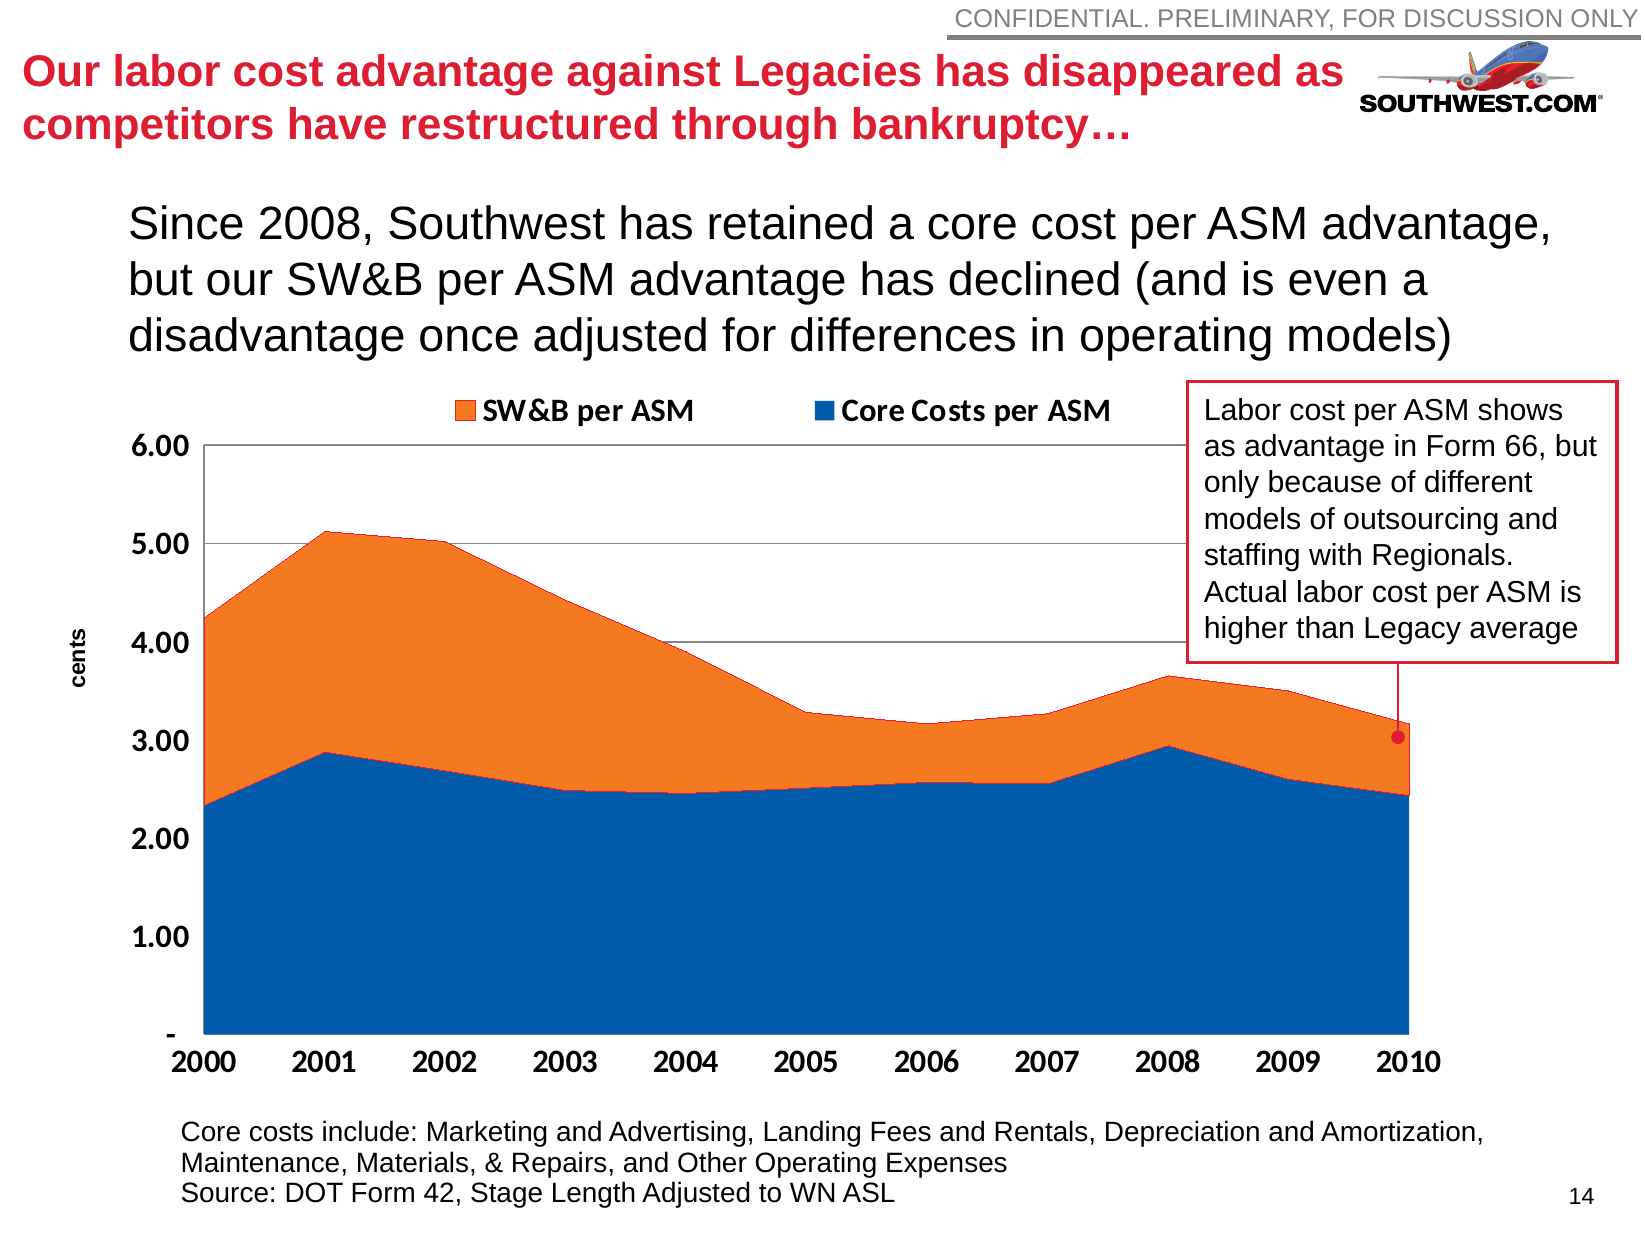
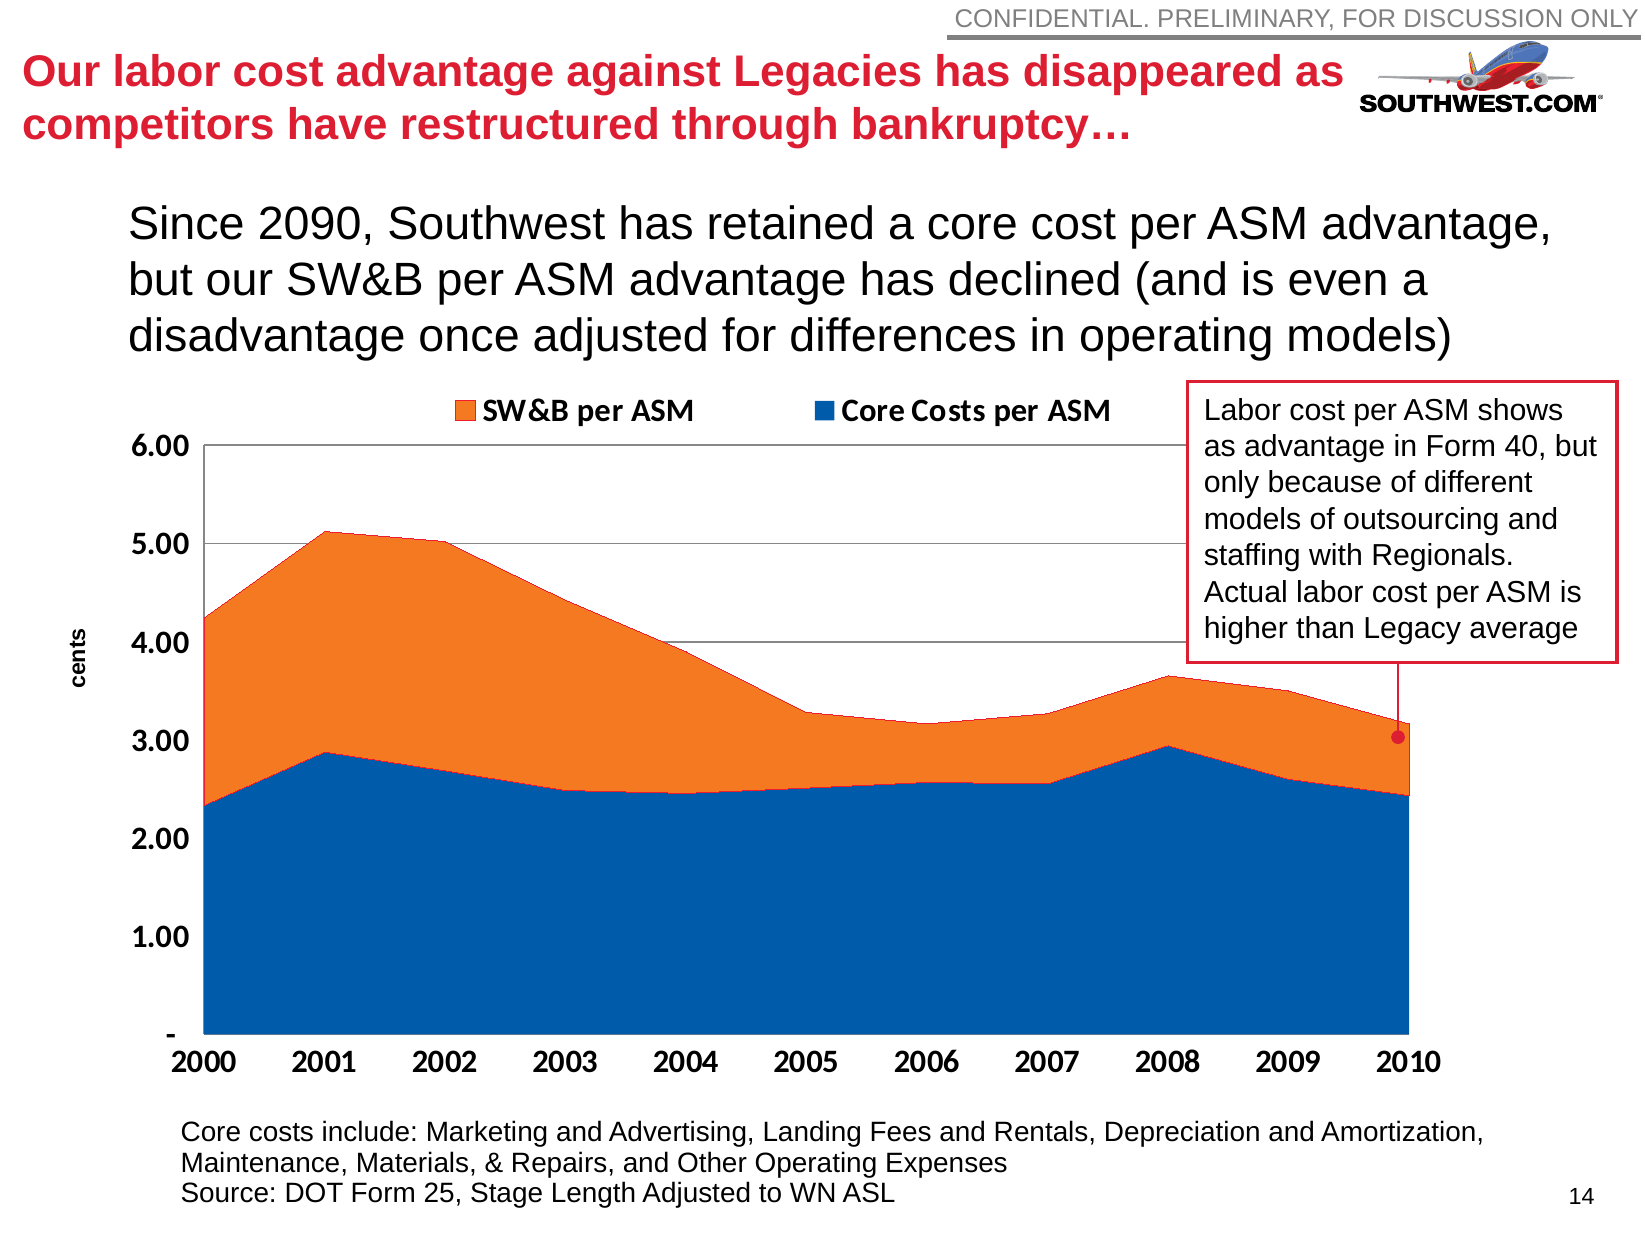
Since 2008: 2008 -> 2090
66: 66 -> 40
42: 42 -> 25
